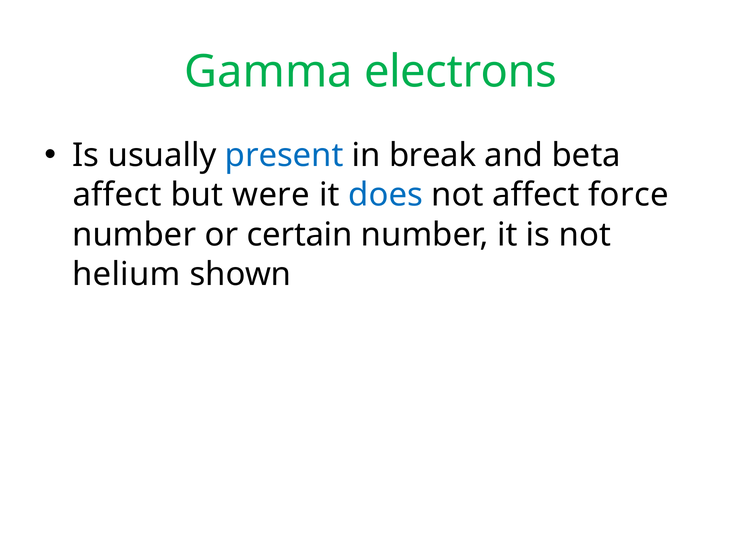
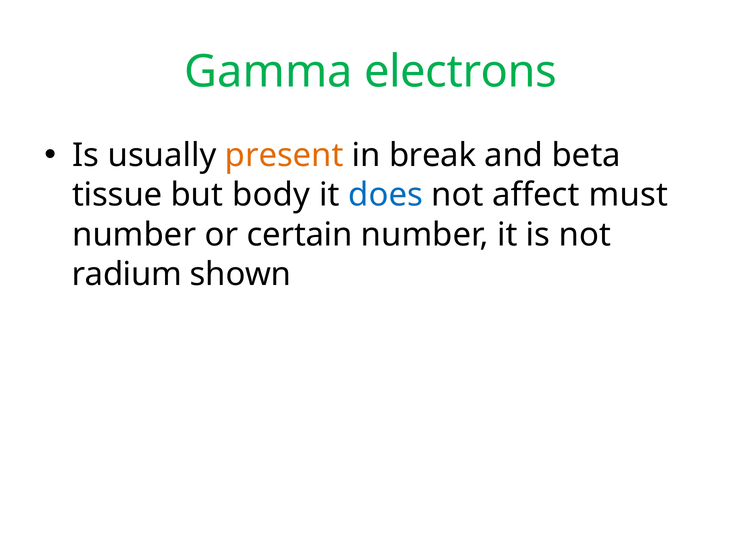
present colour: blue -> orange
affect at (117, 195): affect -> tissue
were: were -> body
force: force -> must
helium: helium -> radium
